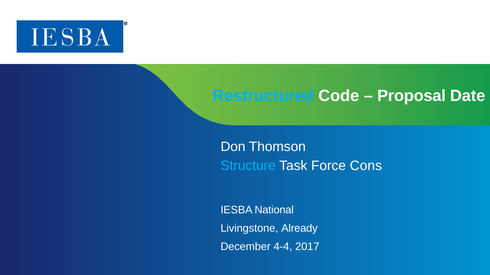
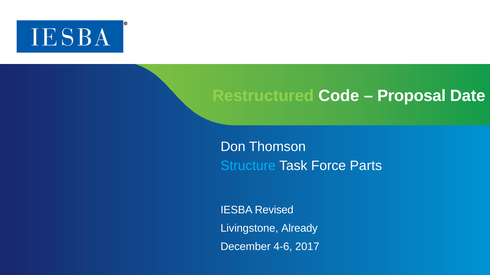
Restructured colour: light blue -> light green
Cons: Cons -> Parts
National: National -> Revised
4-4: 4-4 -> 4-6
